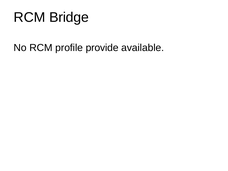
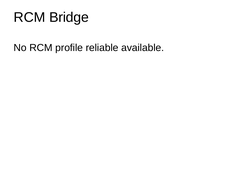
provide: provide -> reliable
